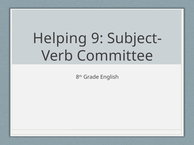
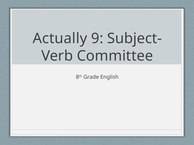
Helping: Helping -> Actually
